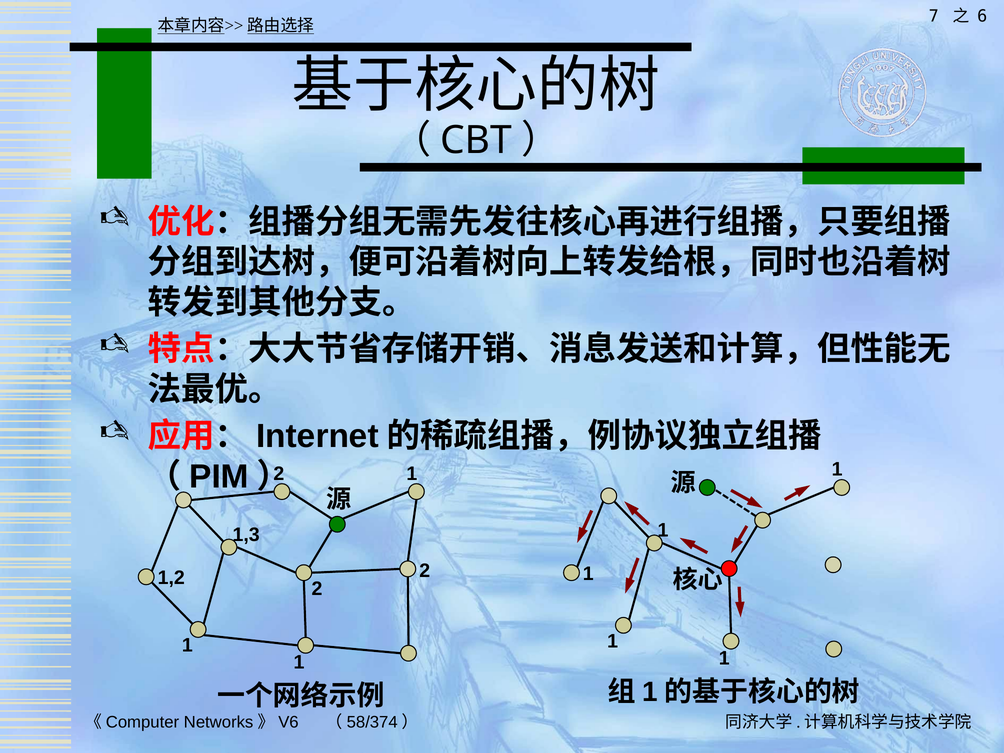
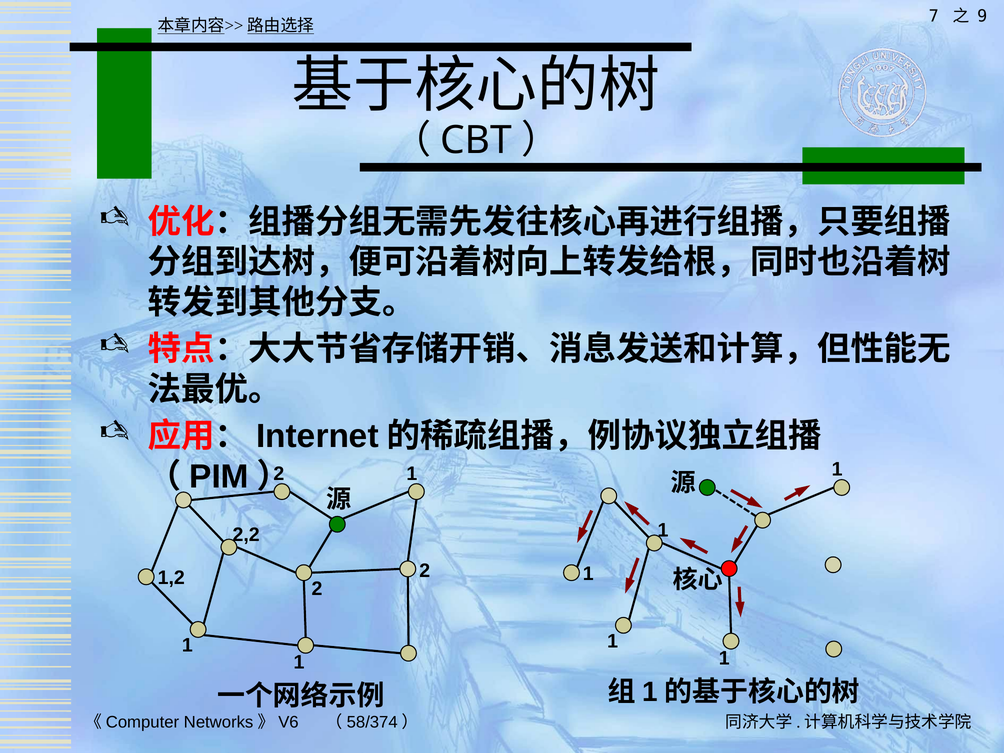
6: 6 -> 9
1,3: 1,3 -> 2,2
